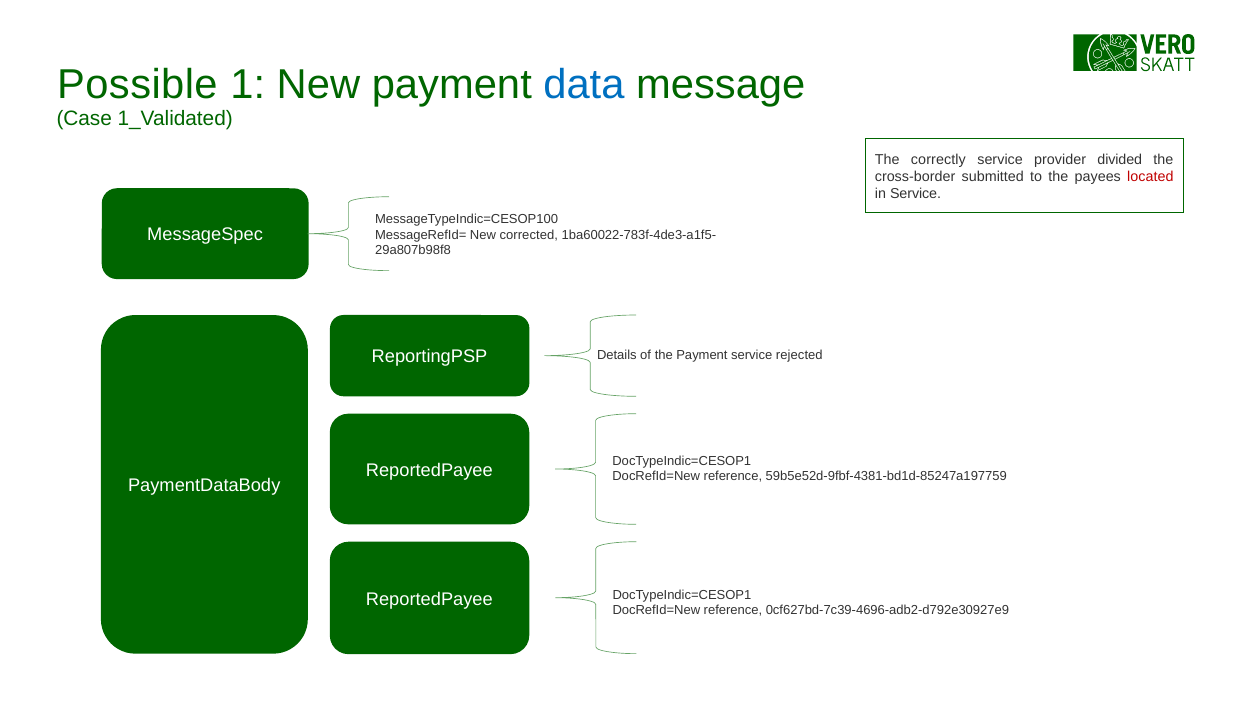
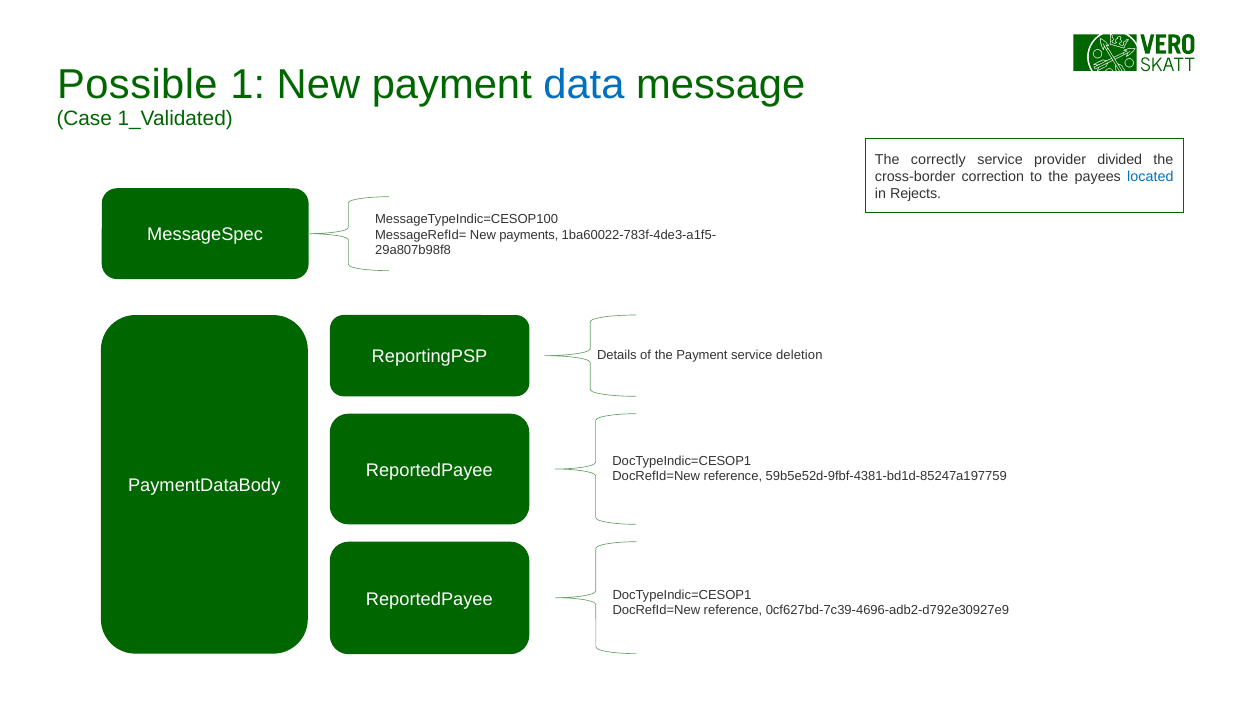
submitted: submitted -> correction
located colour: red -> blue
in Service: Service -> Rejects
corrected: corrected -> payments
rejected: rejected -> deletion
